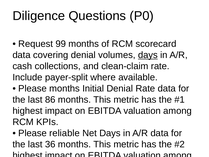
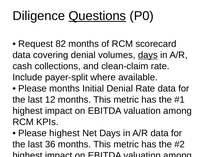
Questions underline: none -> present
99: 99 -> 82
86: 86 -> 12
Please reliable: reliable -> highest
